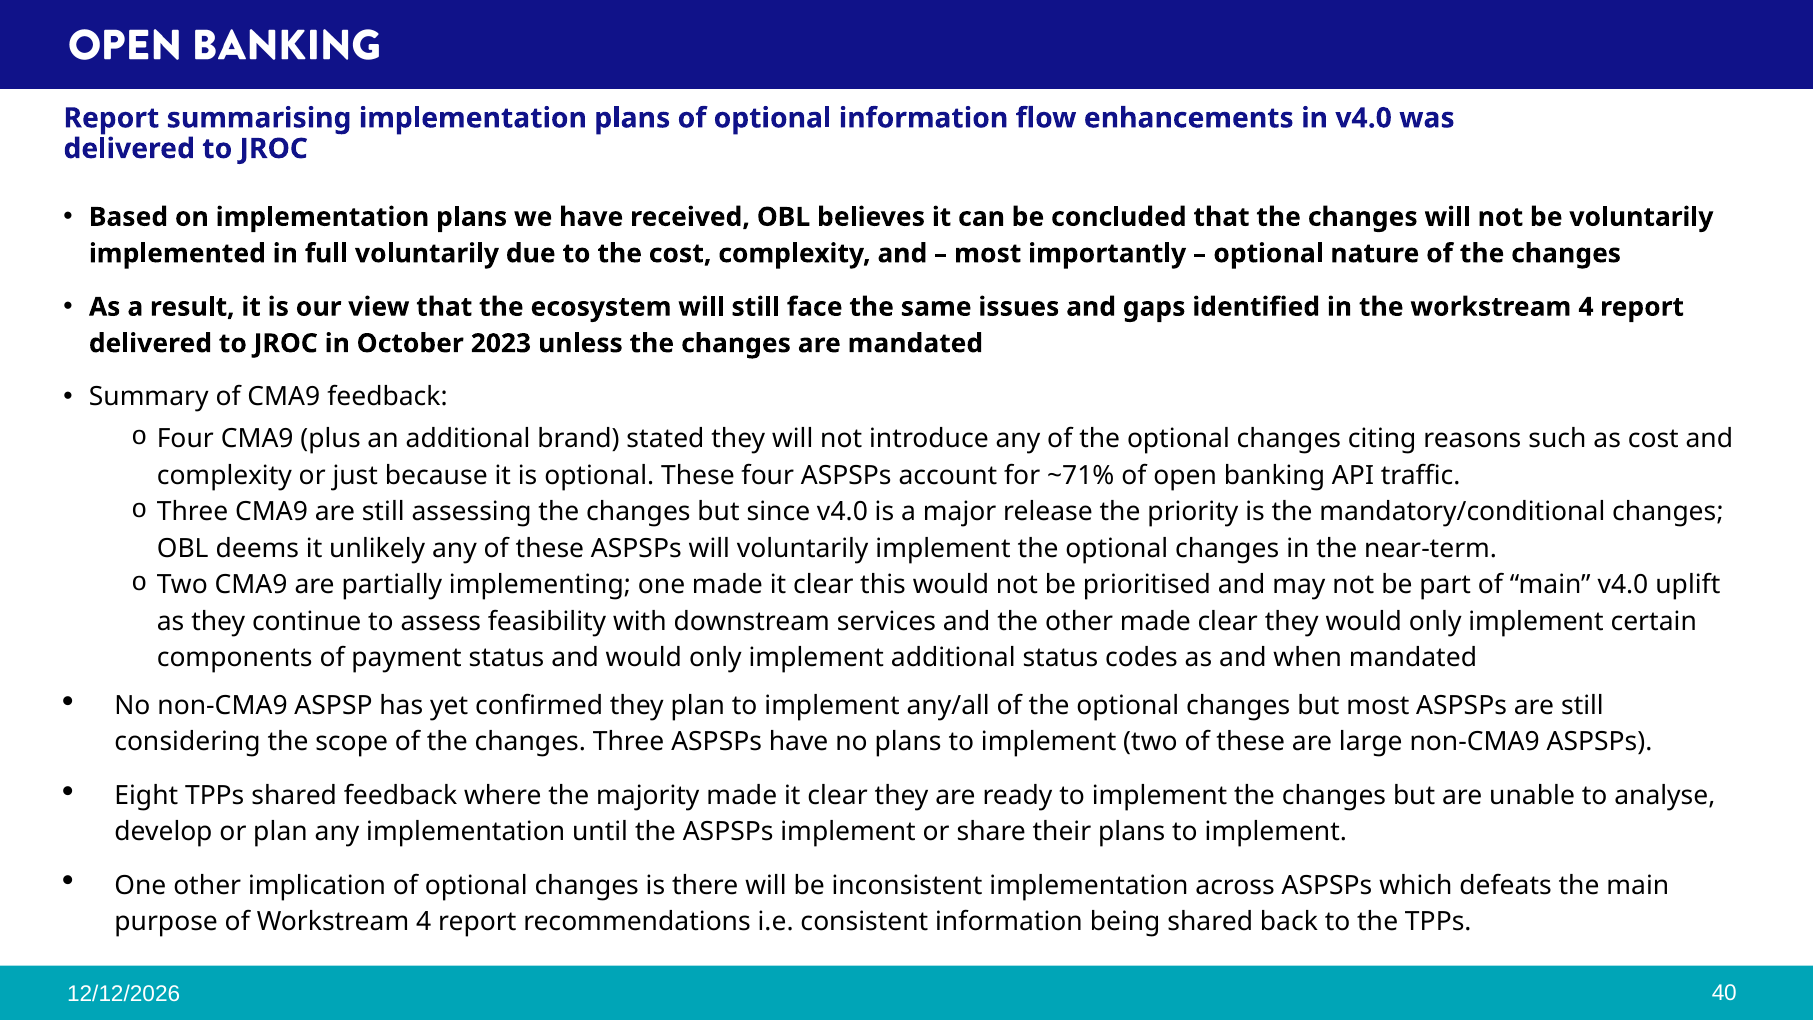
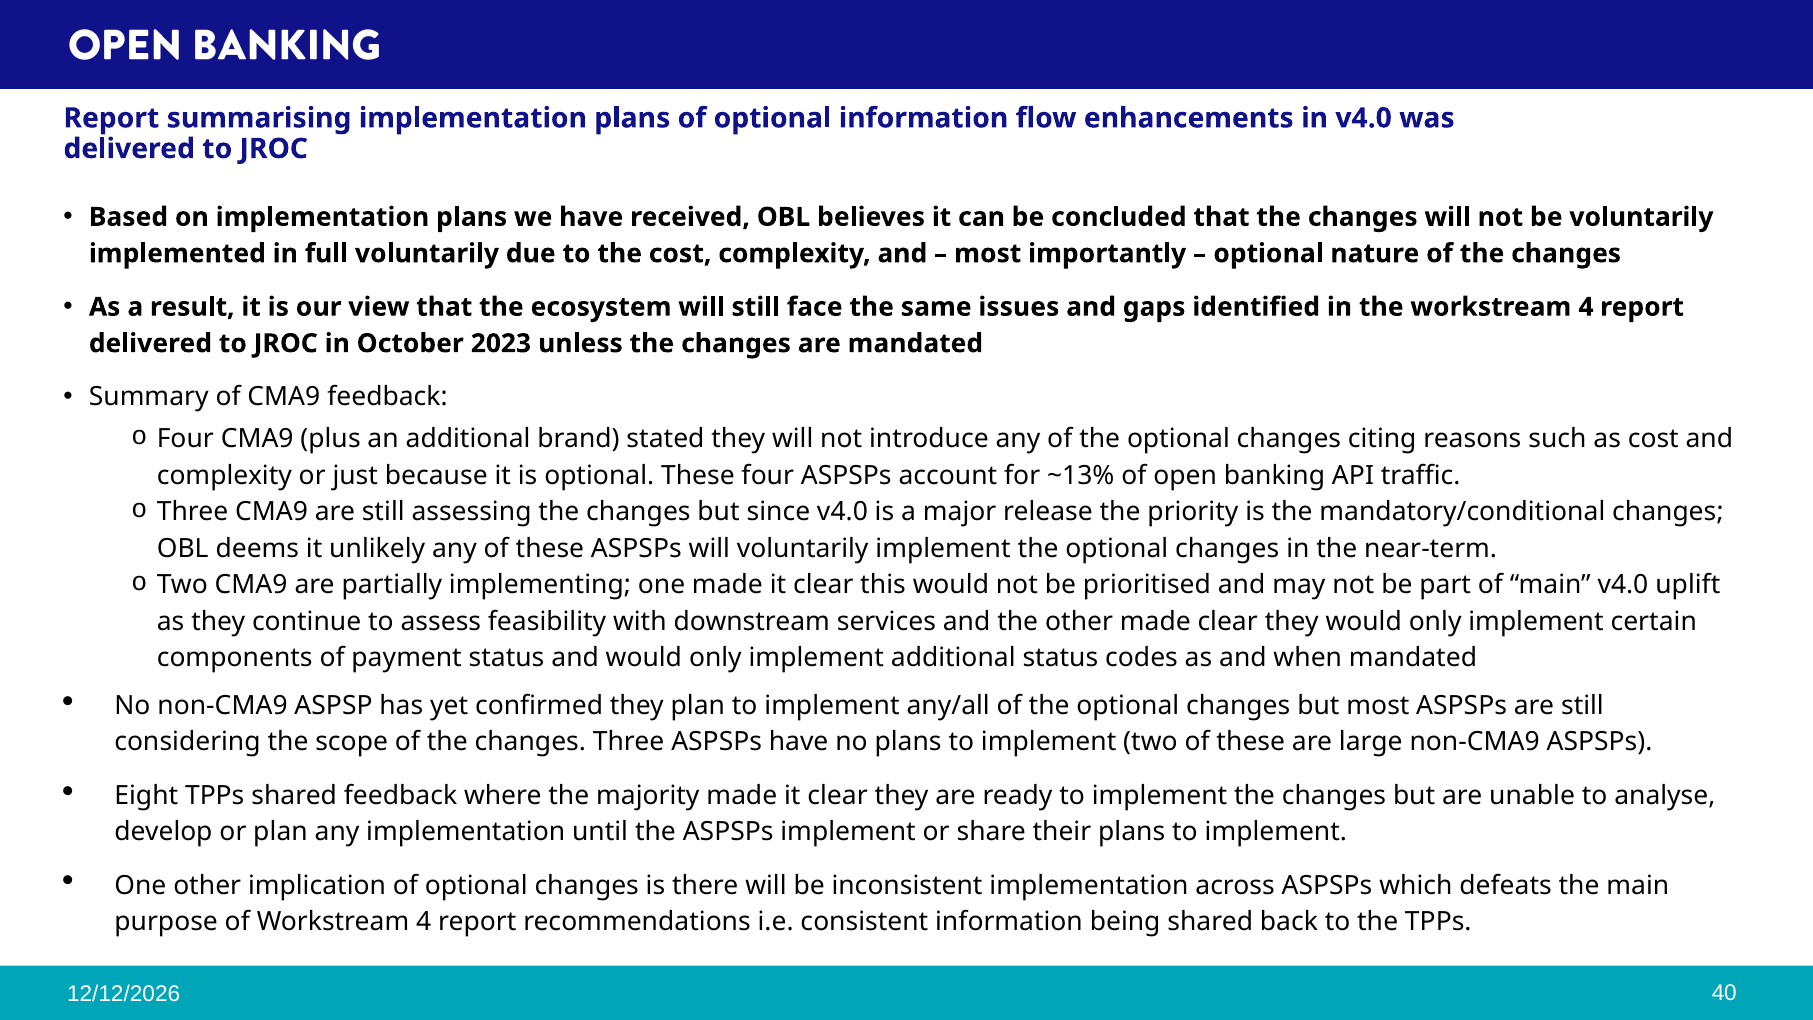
~71%: ~71% -> ~13%
